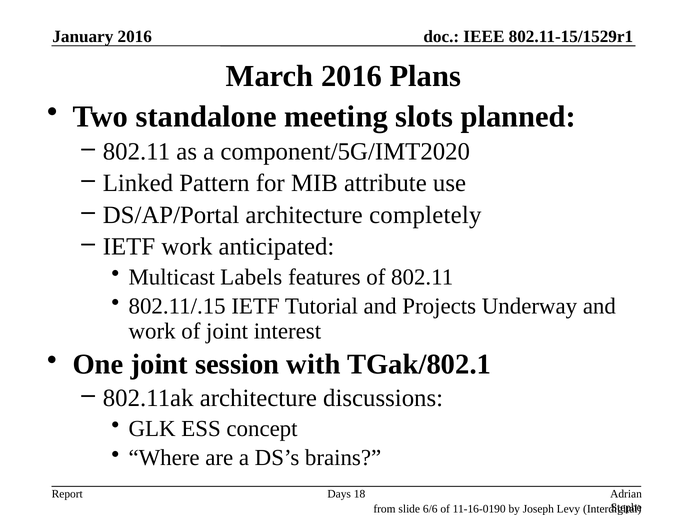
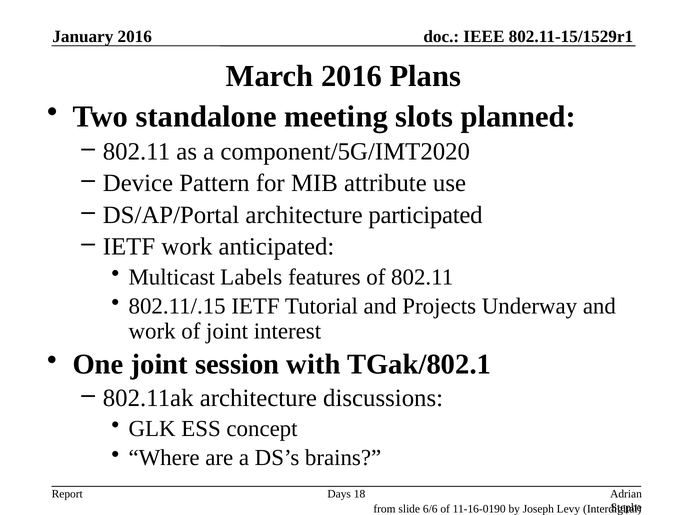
Linked: Linked -> Device
completely: completely -> participated
